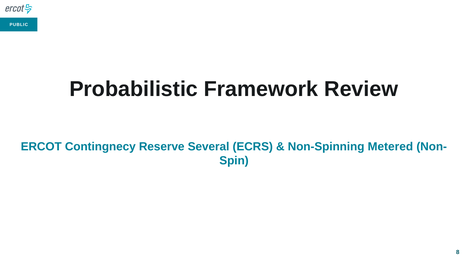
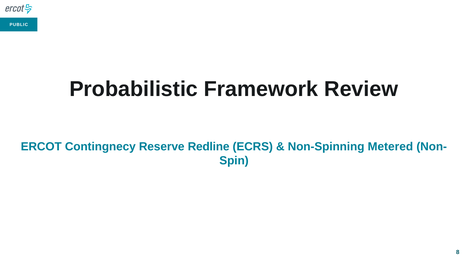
Several: Several -> Redline
